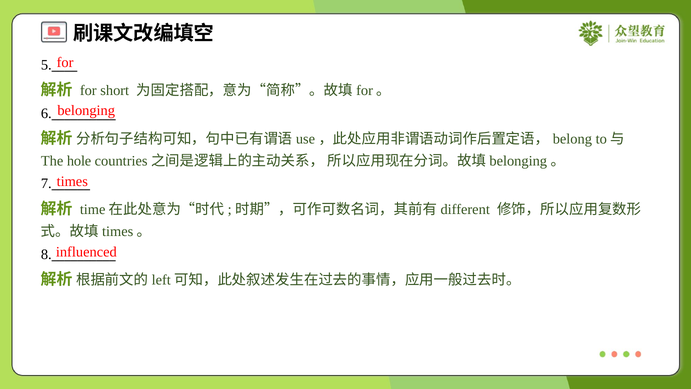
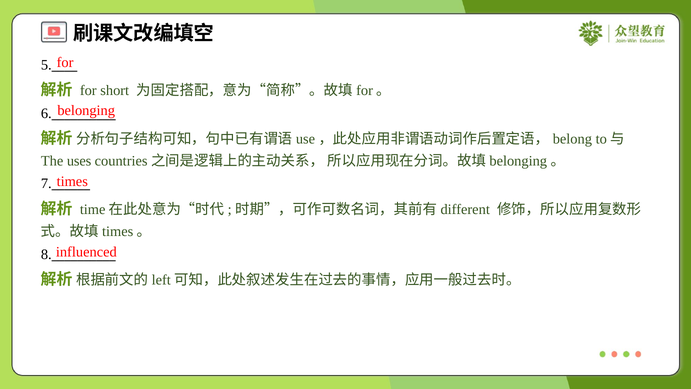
hole: hole -> uses
